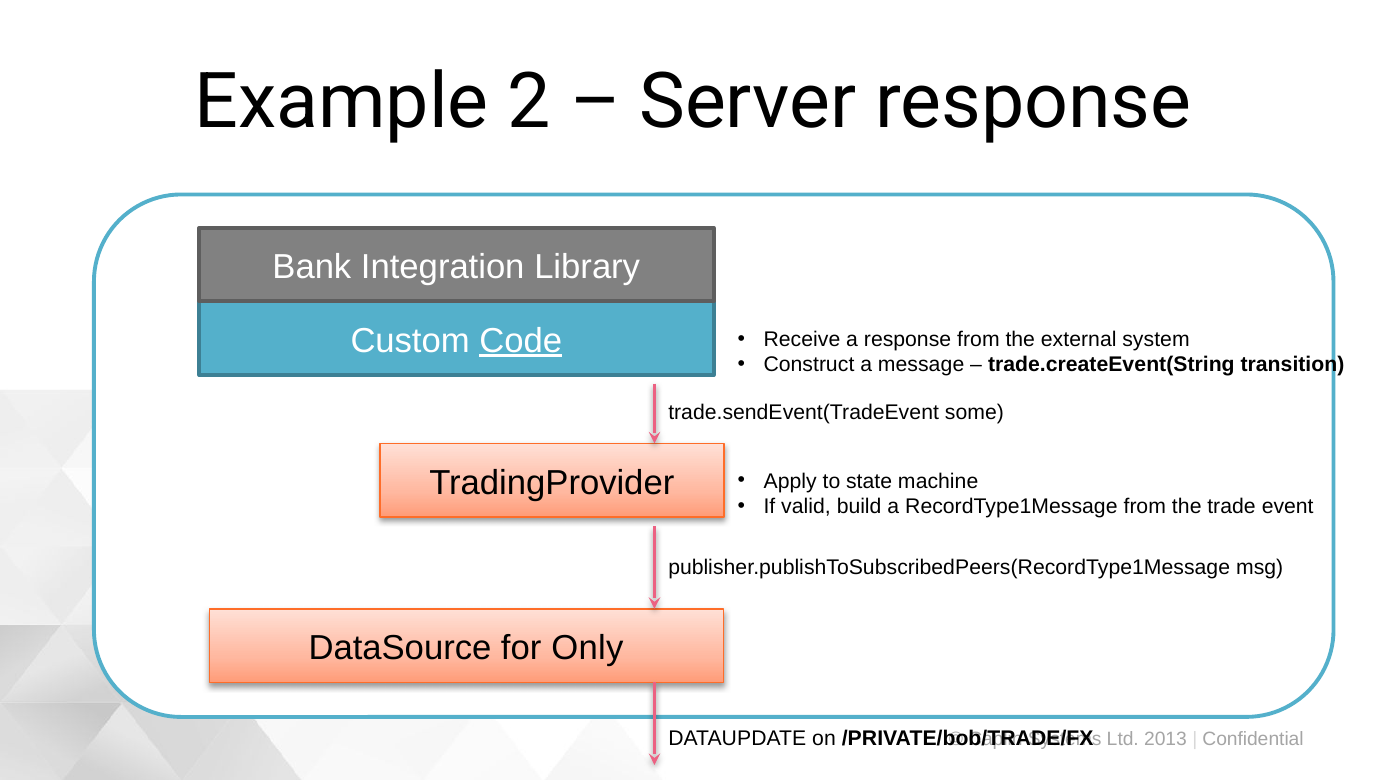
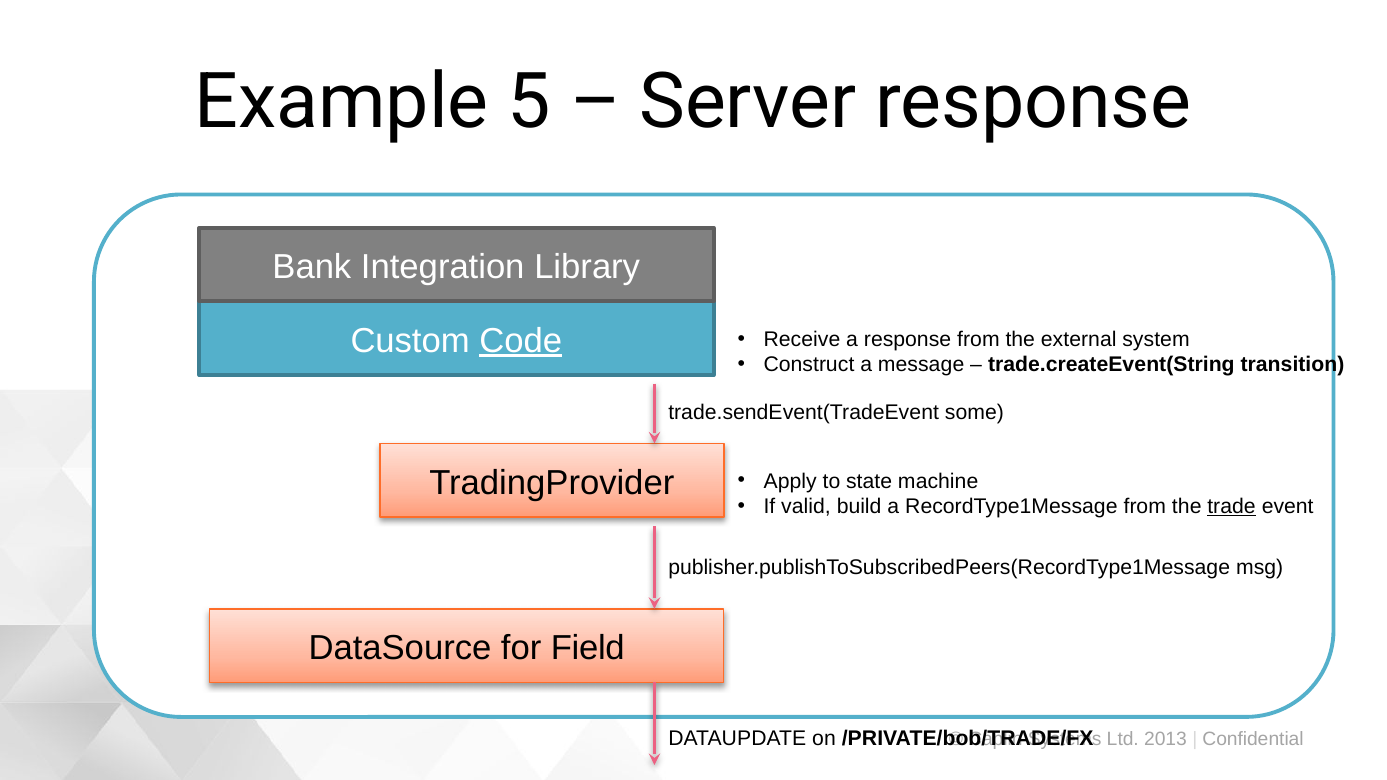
2: 2 -> 5
trade underline: none -> present
Only: Only -> Field
